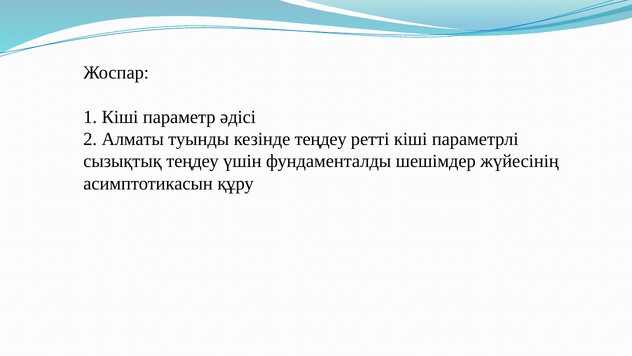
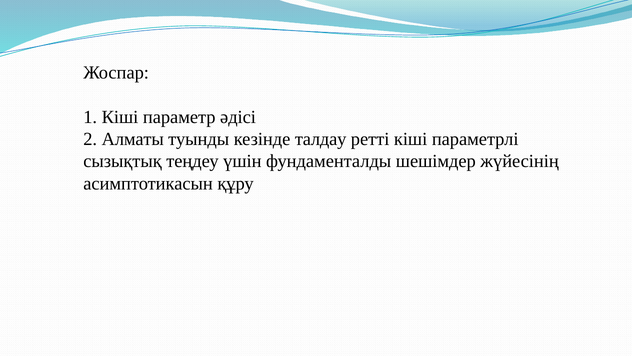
кезінде теңдеу: теңдеу -> талдау
